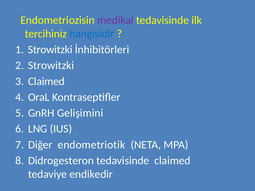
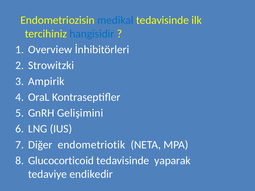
medikal colour: purple -> blue
Strowitzki at (50, 50): Strowitzki -> Overview
Claimed at (46, 81): Claimed -> Ampirik
Didrogesteron: Didrogesteron -> Glucocorticoid
tedavisinde claimed: claimed -> yaparak
